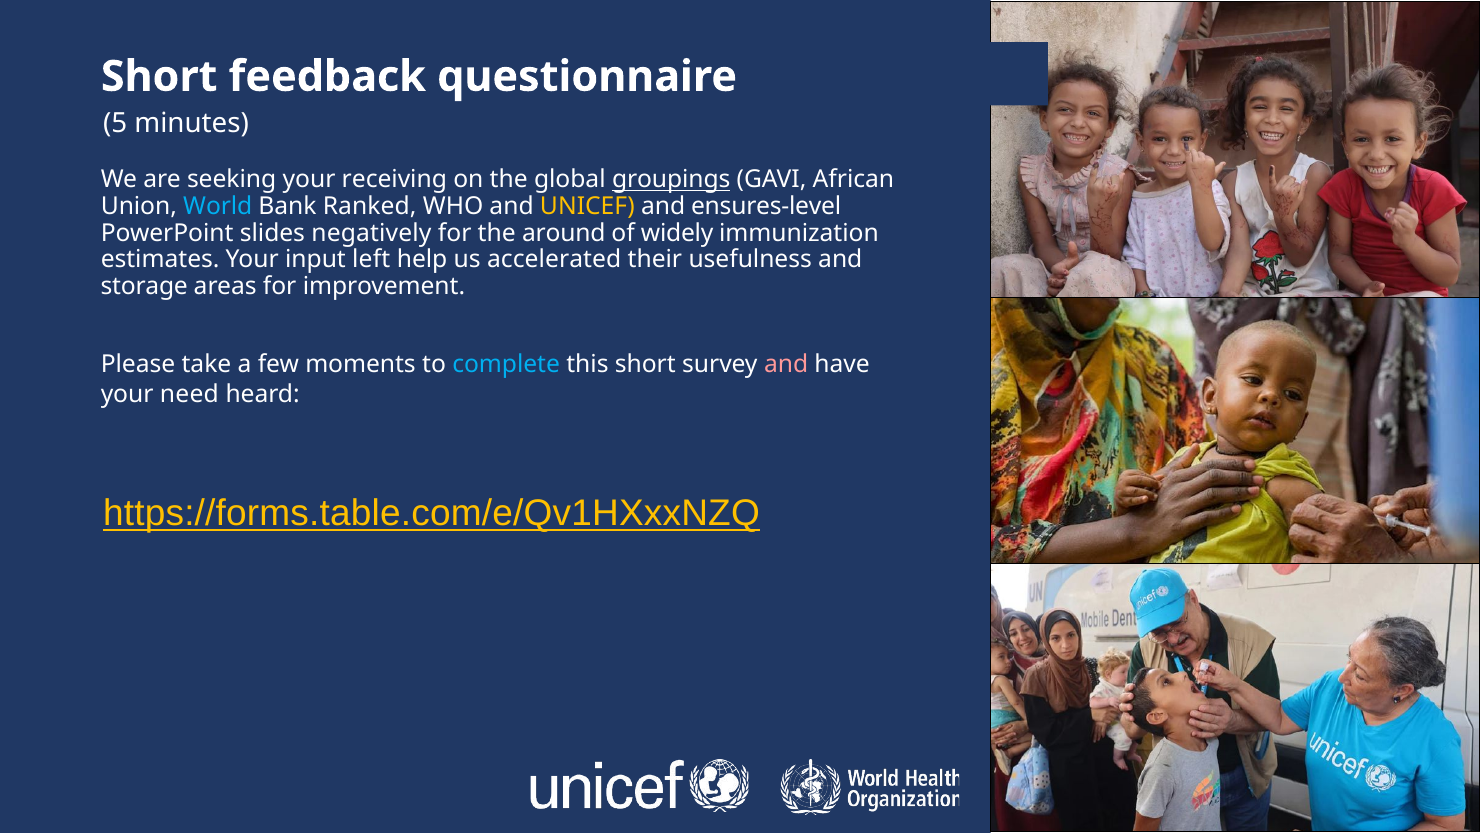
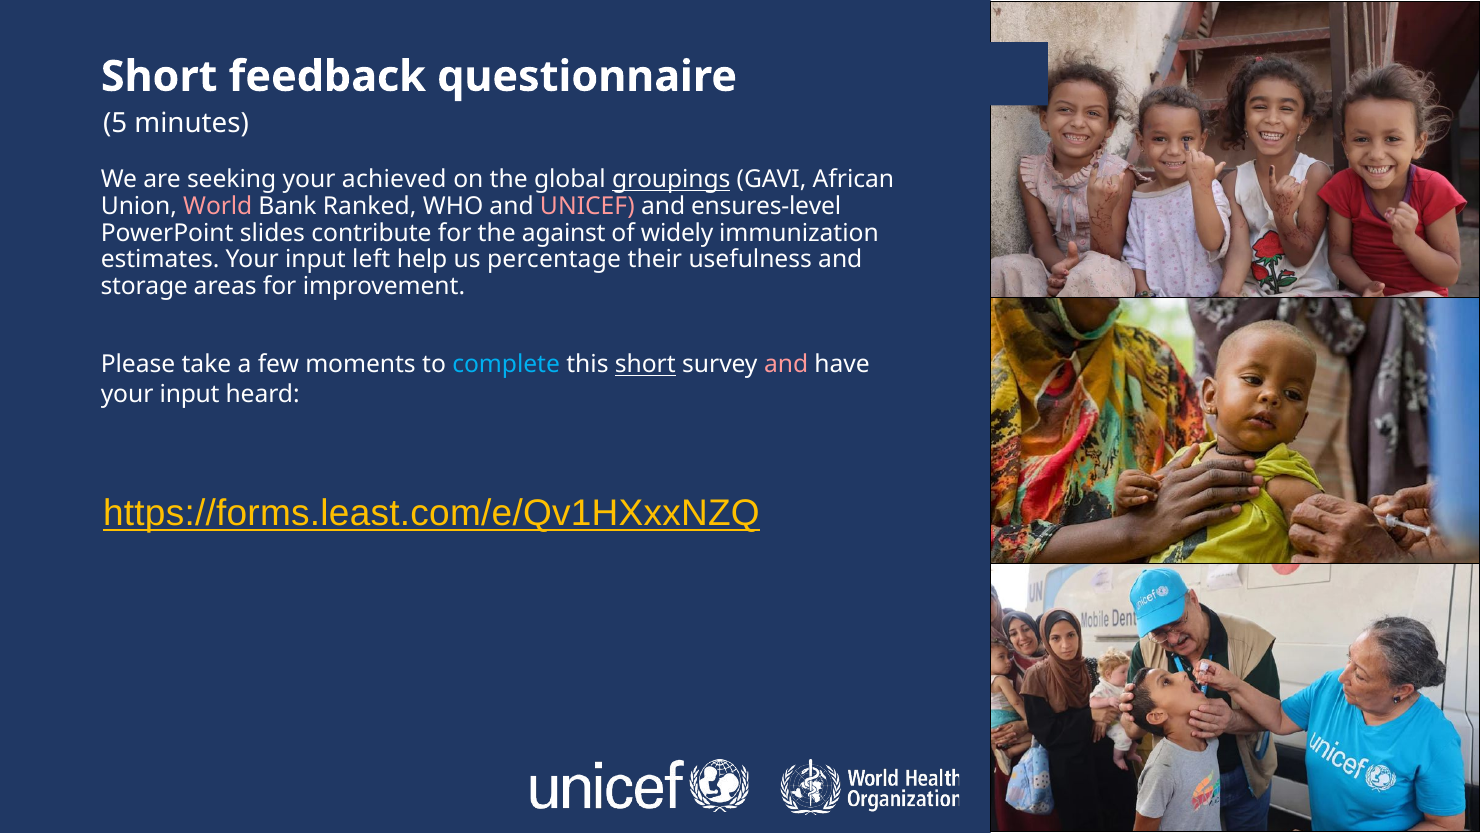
receiving: receiving -> achieved
World colour: light blue -> pink
UNICEF colour: yellow -> pink
negatively: negatively -> contribute
around: around -> against
accelerated: accelerated -> percentage
short at (645, 364) underline: none -> present
need at (189, 394): need -> input
https://forms.table.com/e/Qv1HXxxNZQ: https://forms.table.com/e/Qv1HXxxNZQ -> https://forms.least.com/e/Qv1HXxxNZQ
